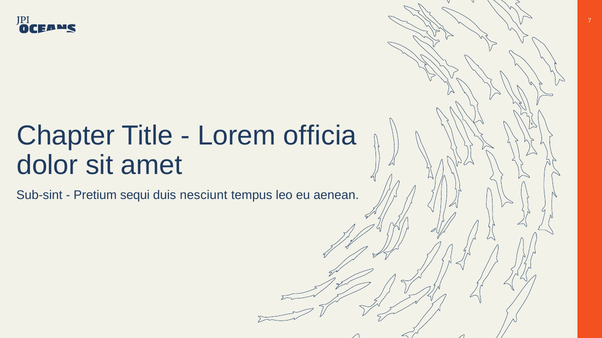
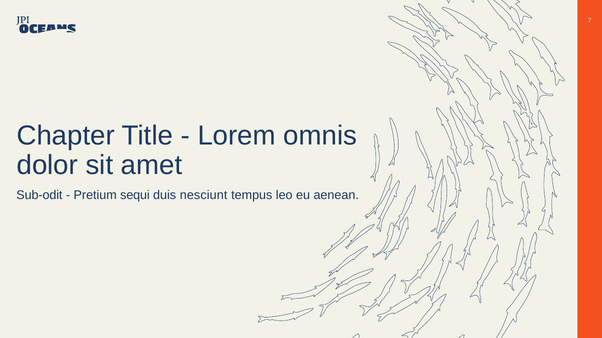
officia: officia -> omnis
Sub-sint: Sub-sint -> Sub-odit
